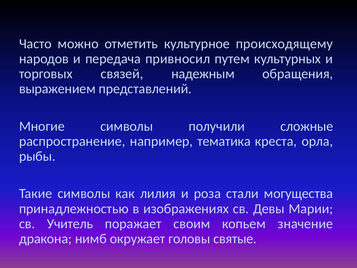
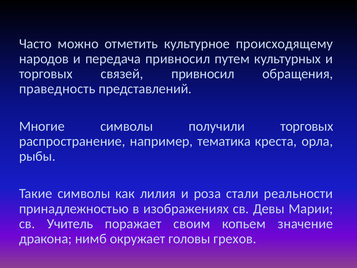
связей надежным: надежным -> привносил
выражением: выражением -> праведность
получили сложные: сложные -> торговых
могущества: могущества -> реальности
святые: святые -> грехов
